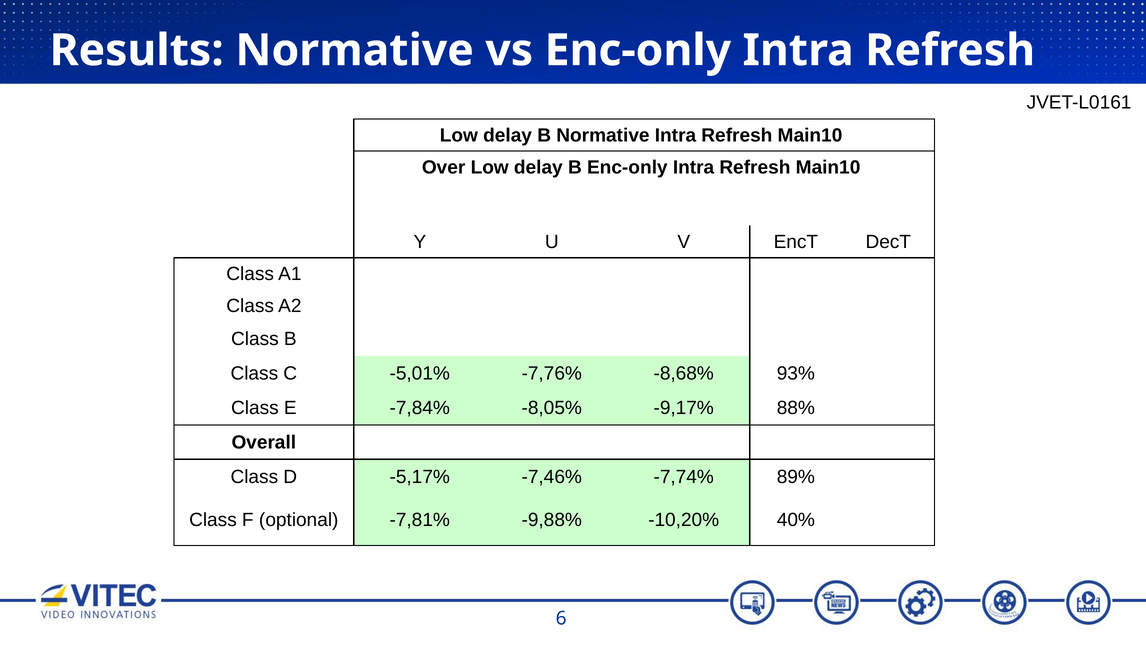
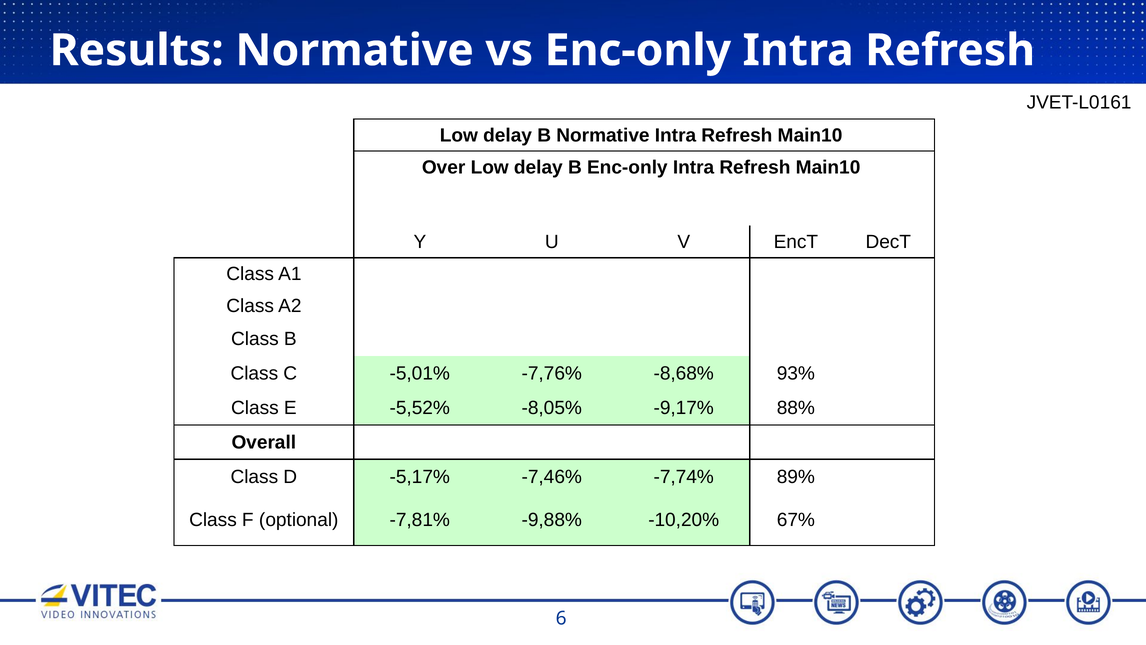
-7,84%: -7,84% -> -5,52%
40%: 40% -> 67%
